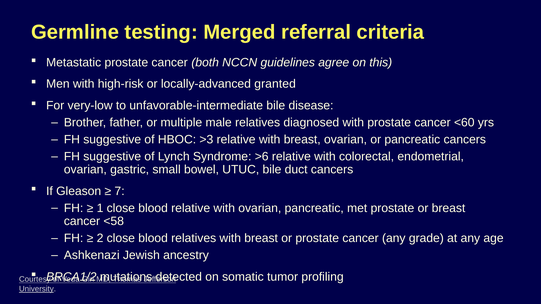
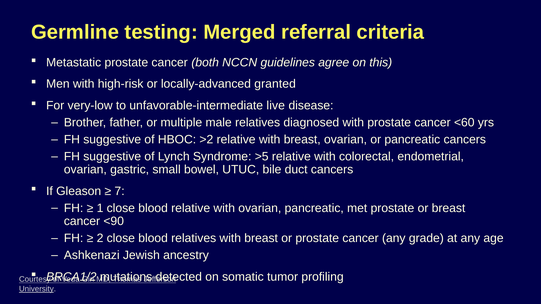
unfavorable-intermediate bile: bile -> live
>3: >3 -> >2
>6: >6 -> >5
<58: <58 -> <90
